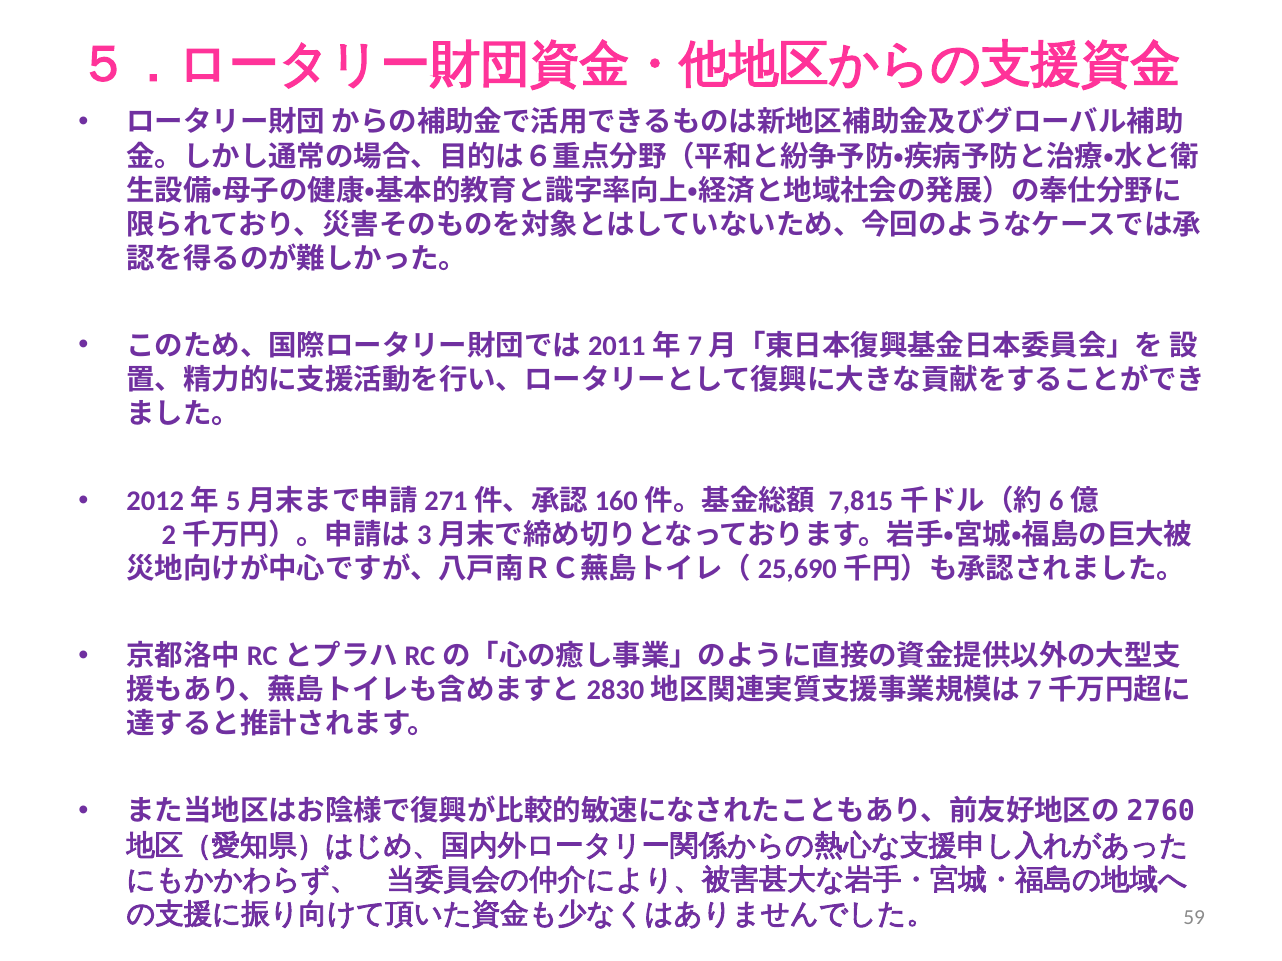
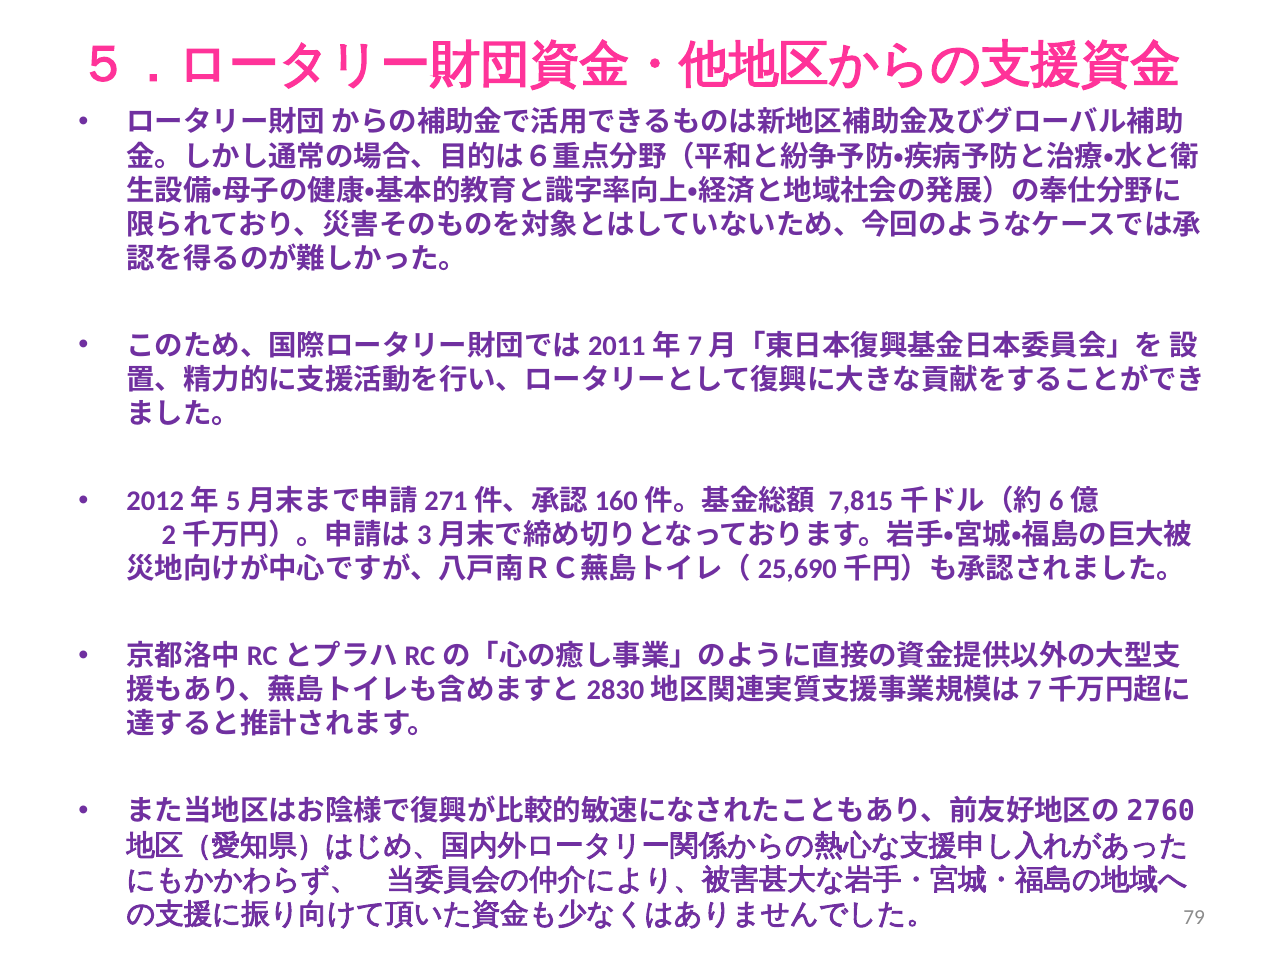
59: 59 -> 79
